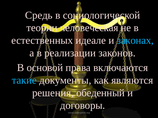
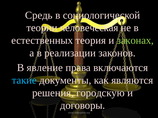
идеале: идеале -> теория
законах colour: light blue -> light green
основой: основой -> явление
обеденный: обеденный -> городскую
